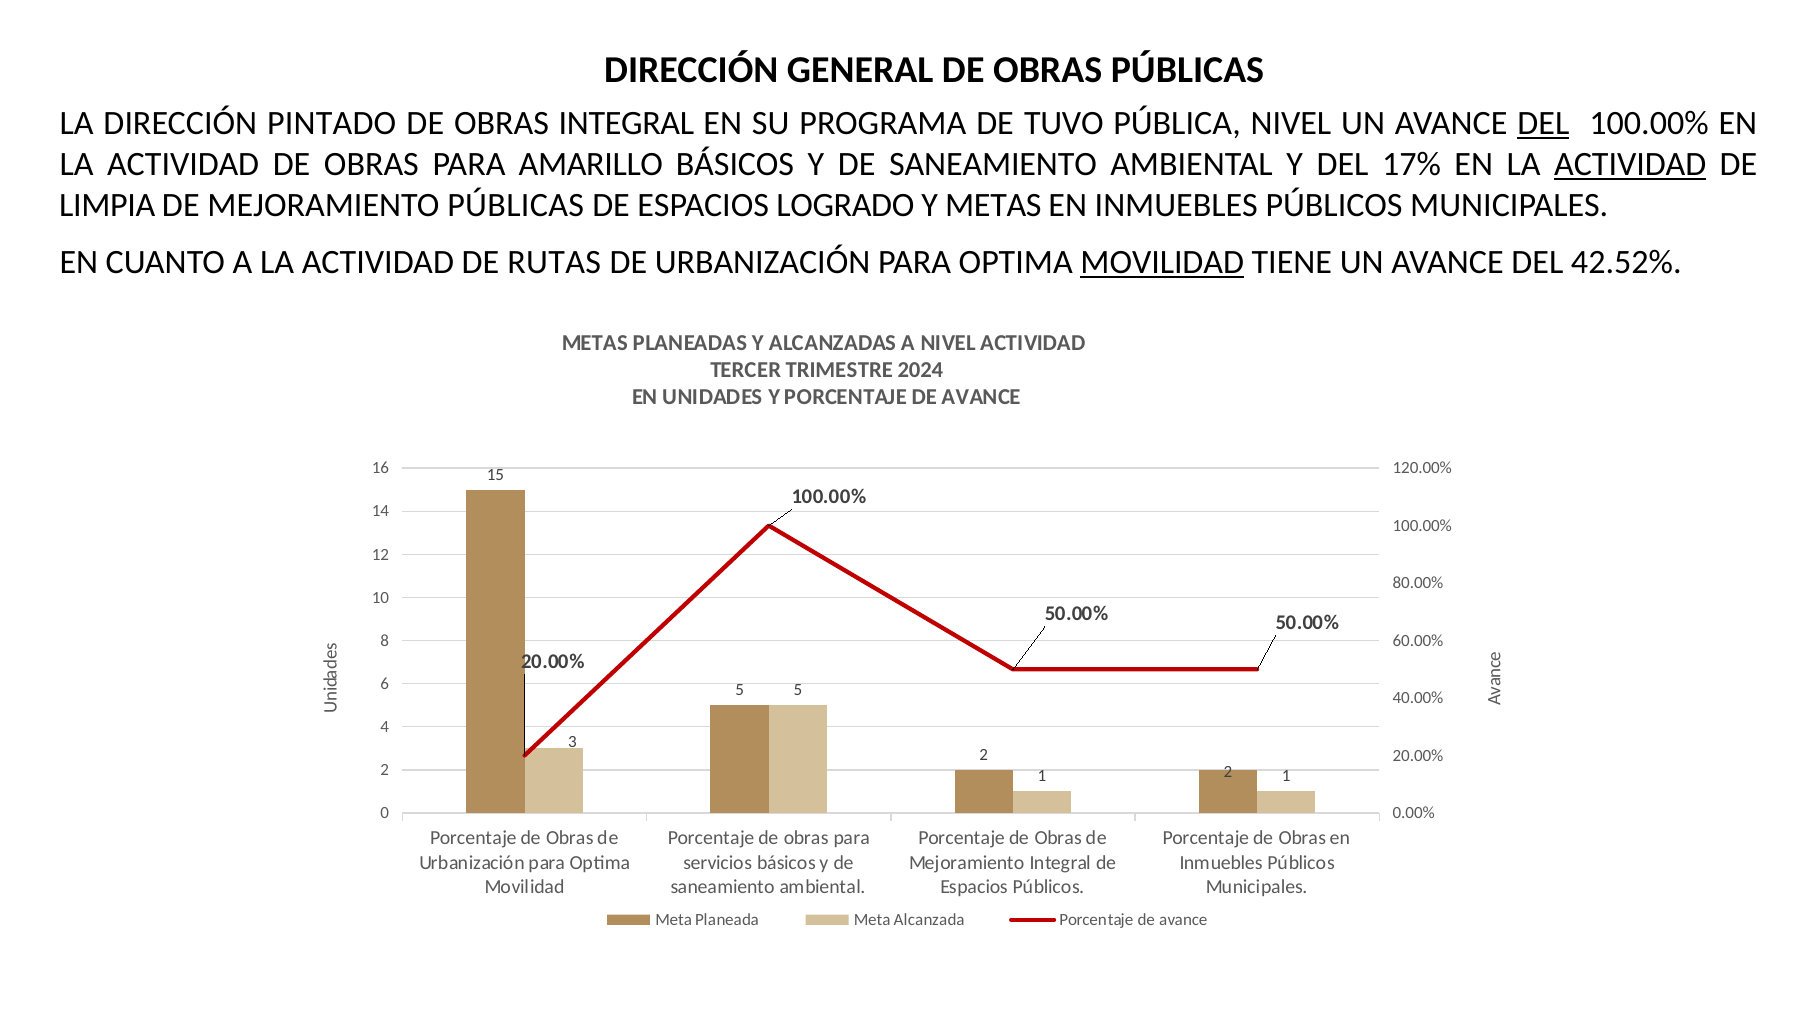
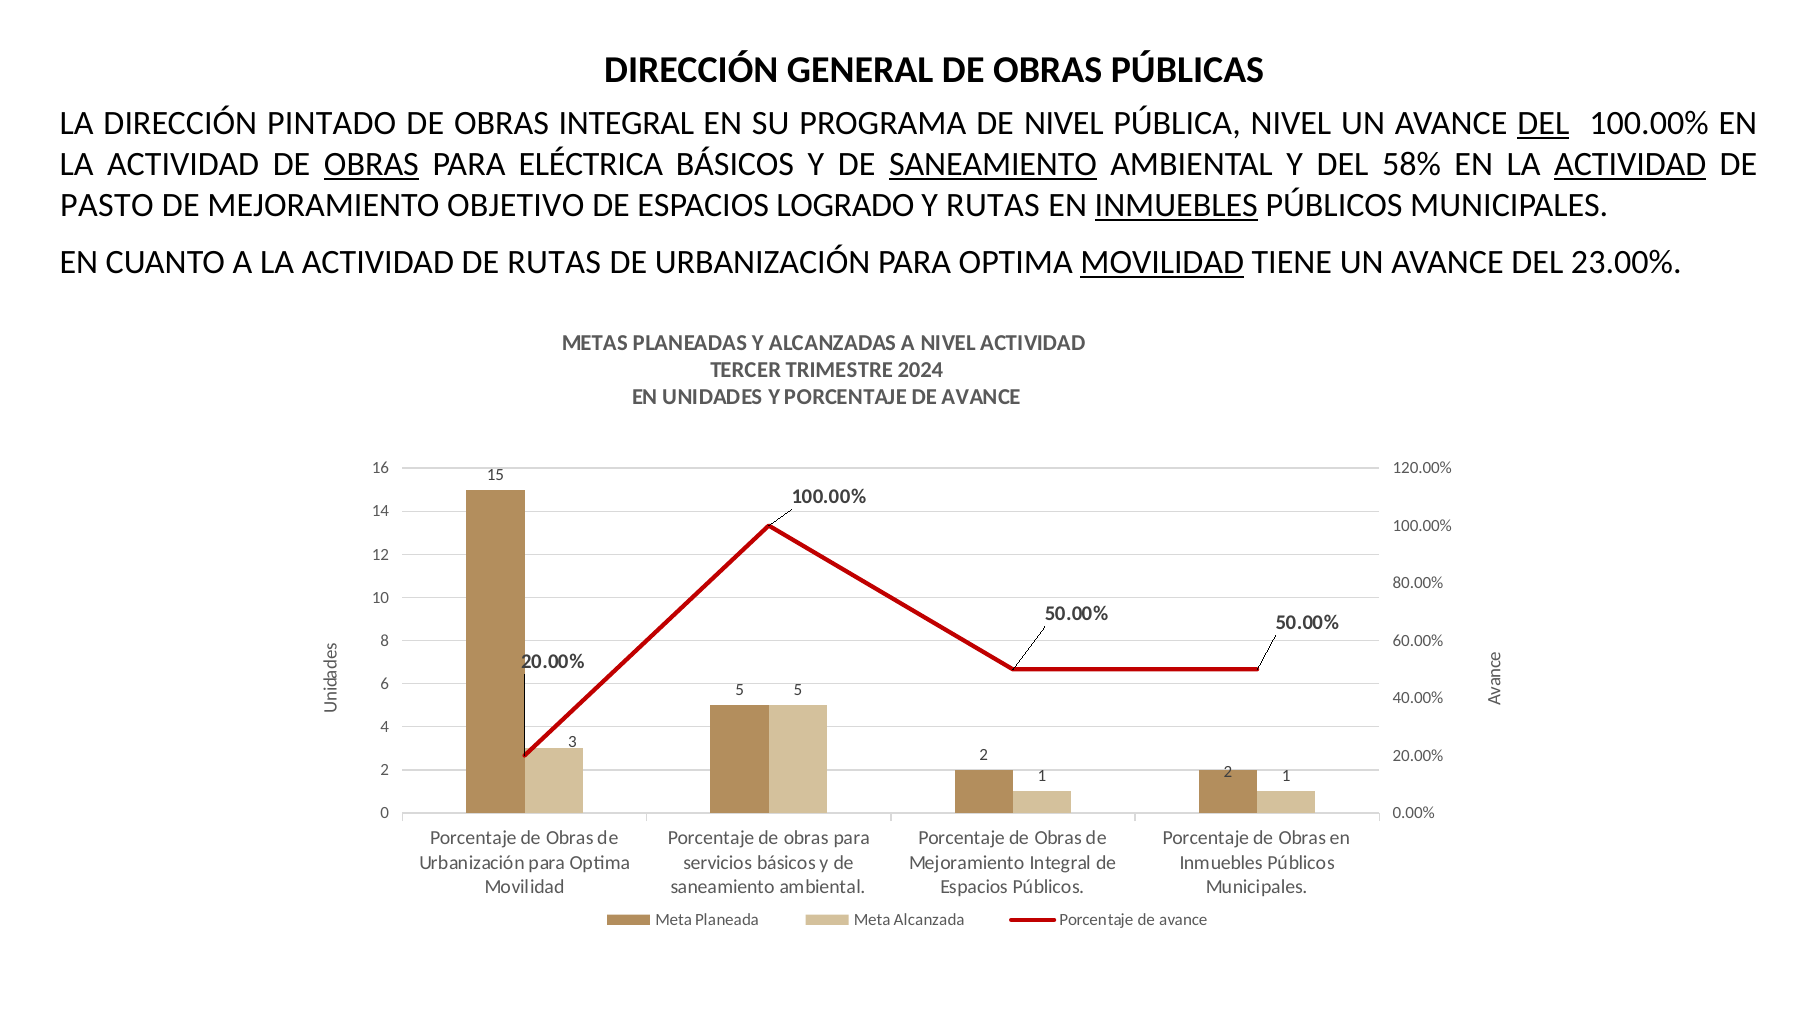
DE TUVO: TUVO -> NIVEL
OBRAS at (371, 164) underline: none -> present
AMARILLO: AMARILLO -> ELÉCTRICA
SANEAMIENTO at (993, 164) underline: none -> present
17%: 17% -> 58%
LIMPIA: LIMPIA -> PASTO
MEJORAMIENTO PÚBLICAS: PÚBLICAS -> OBJETIVO
Y METAS: METAS -> RUTAS
INMUEBLES at (1176, 205) underline: none -> present
42.52%: 42.52% -> 23.00%
